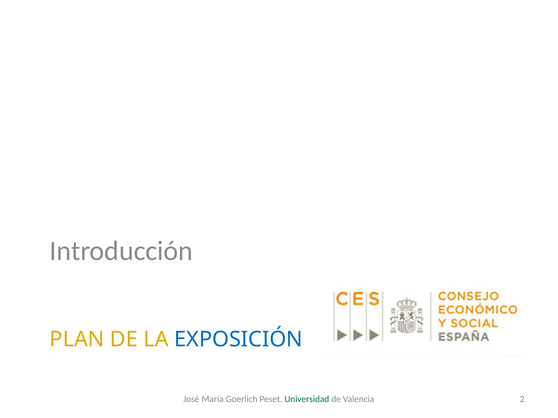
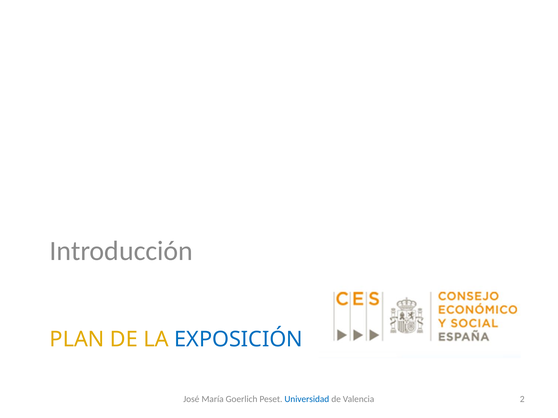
Universidad colour: green -> blue
